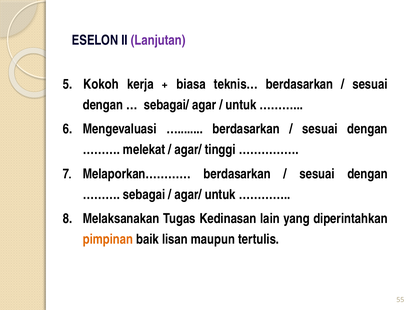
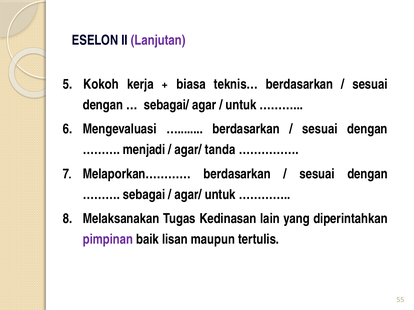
melekat: melekat -> menjadi
tinggi: tinggi -> tanda
pimpinan colour: orange -> purple
